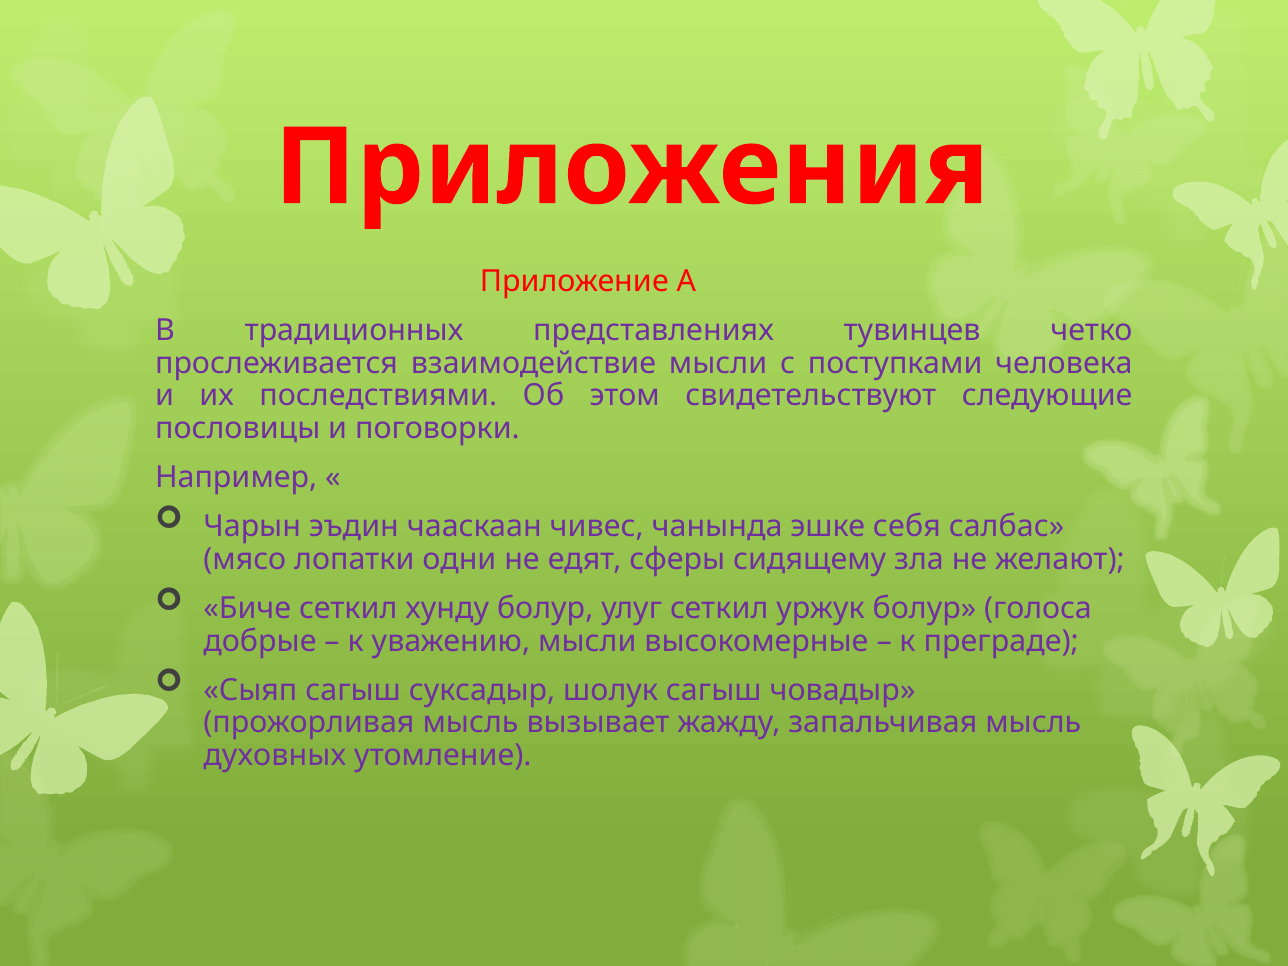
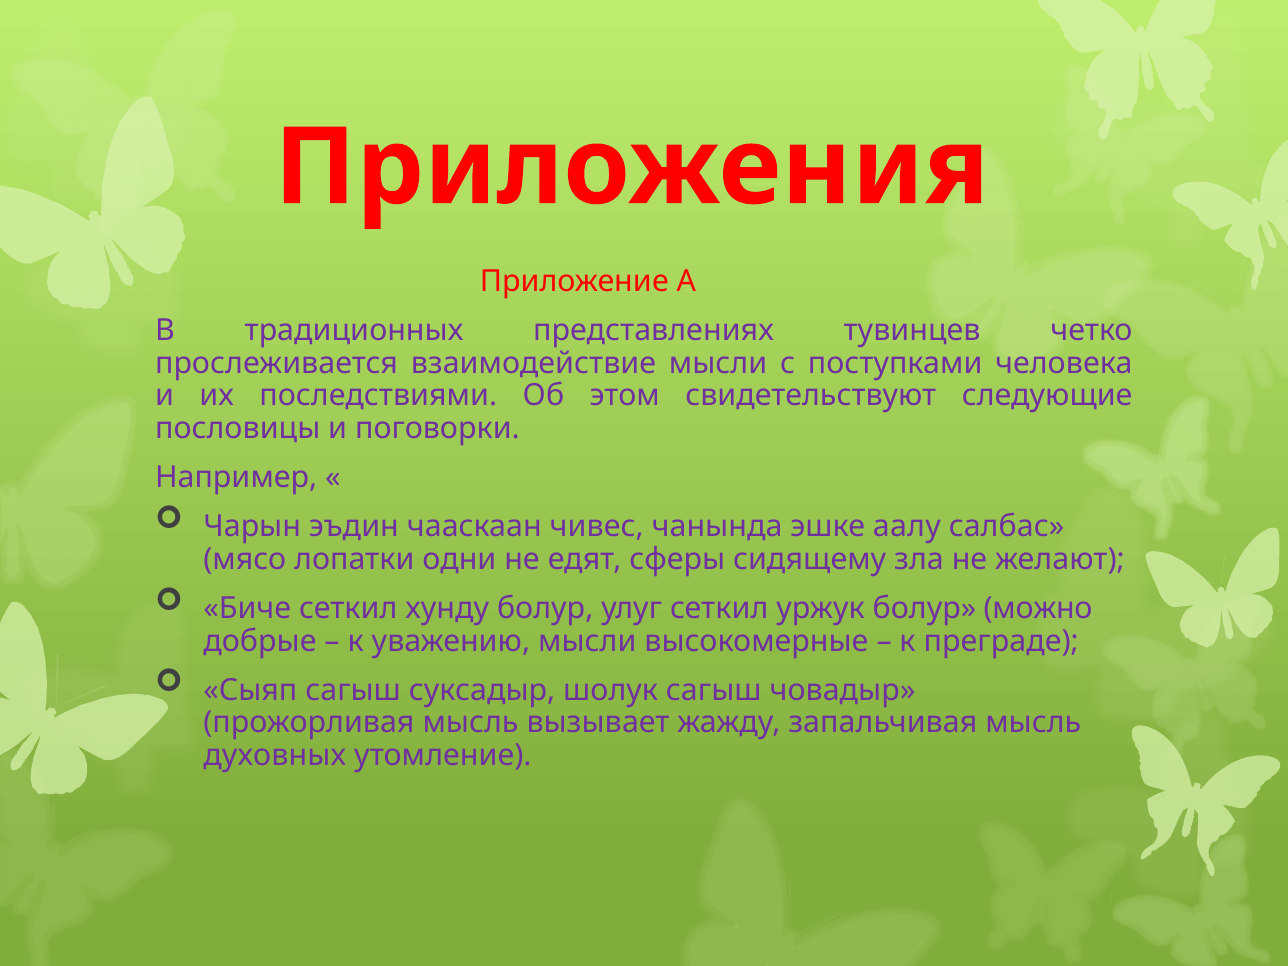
себя: себя -> аалу
голоса: голоса -> можно
